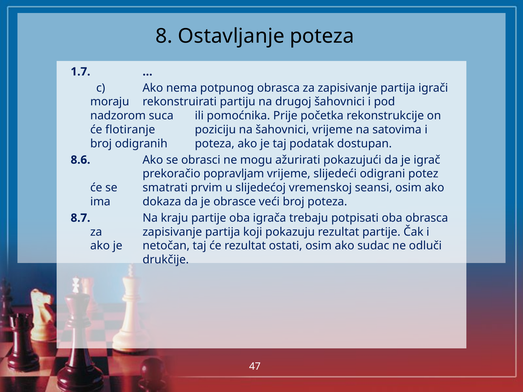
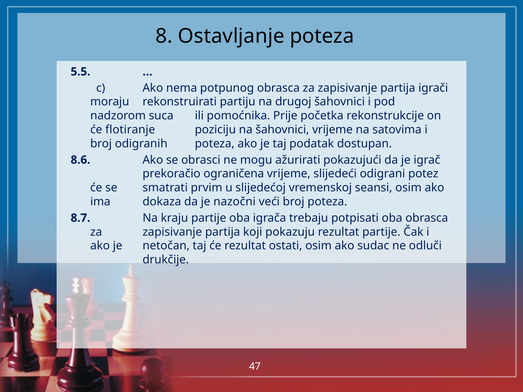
1.7: 1.7 -> 5.5
popravljam: popravljam -> ograničena
obrasce: obrasce -> nazočni
